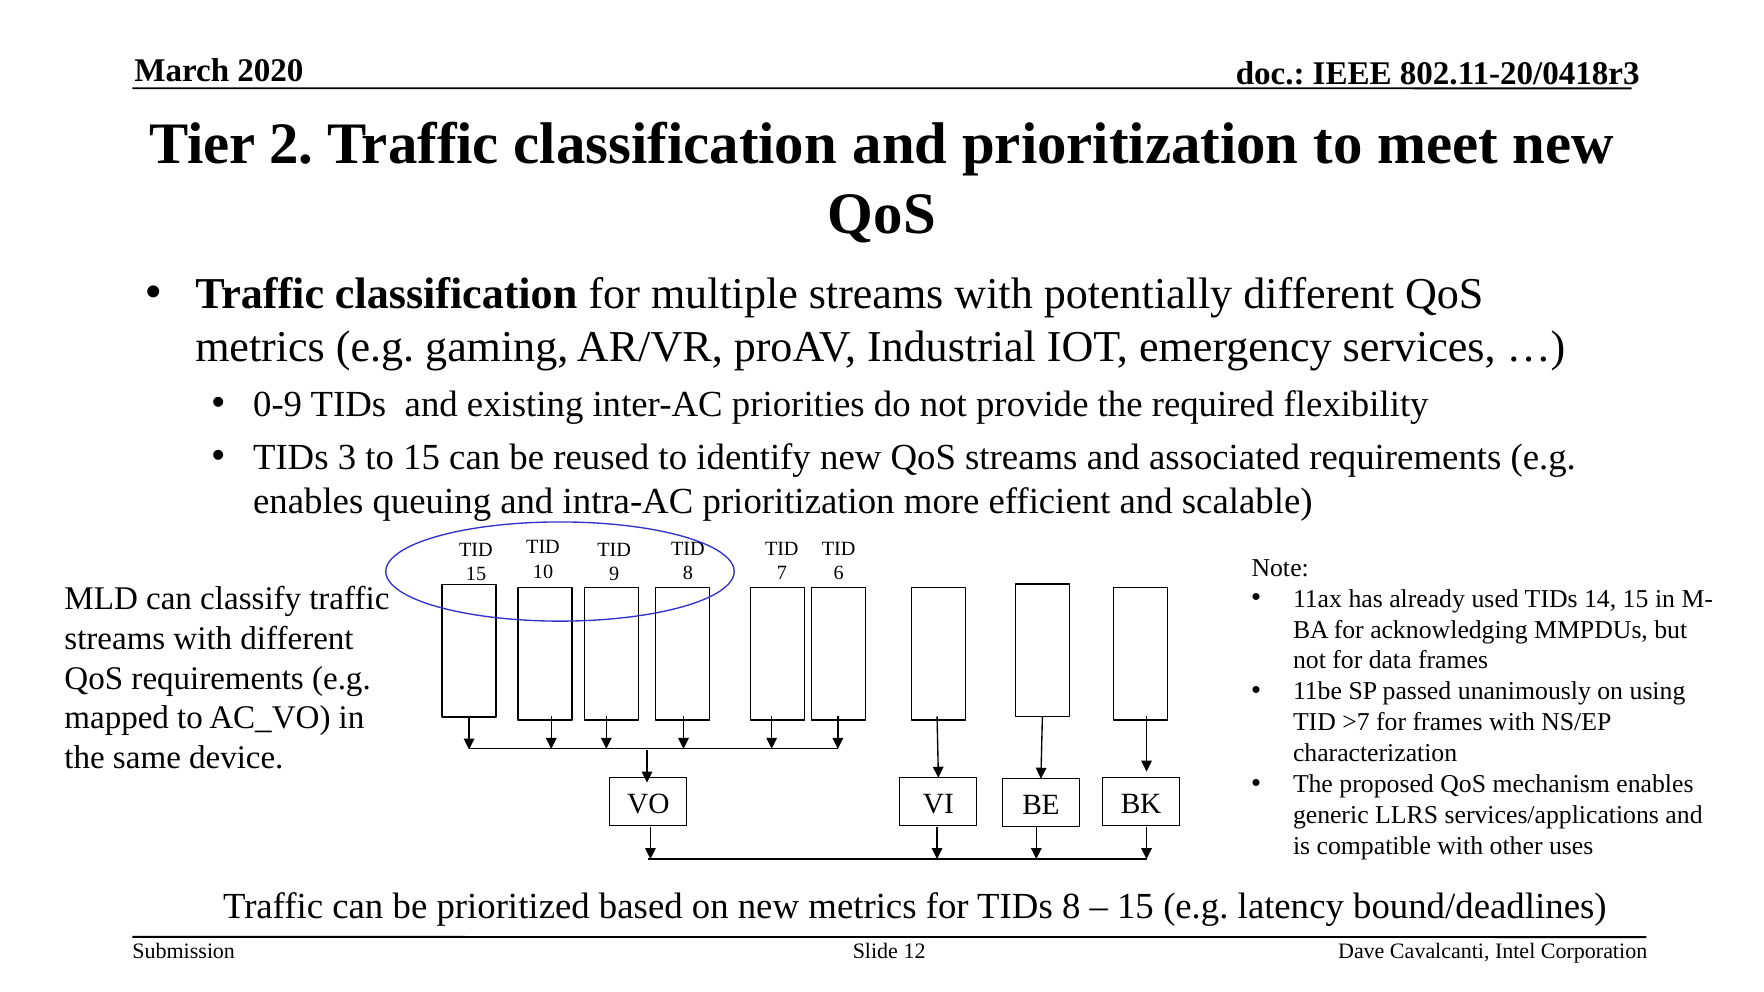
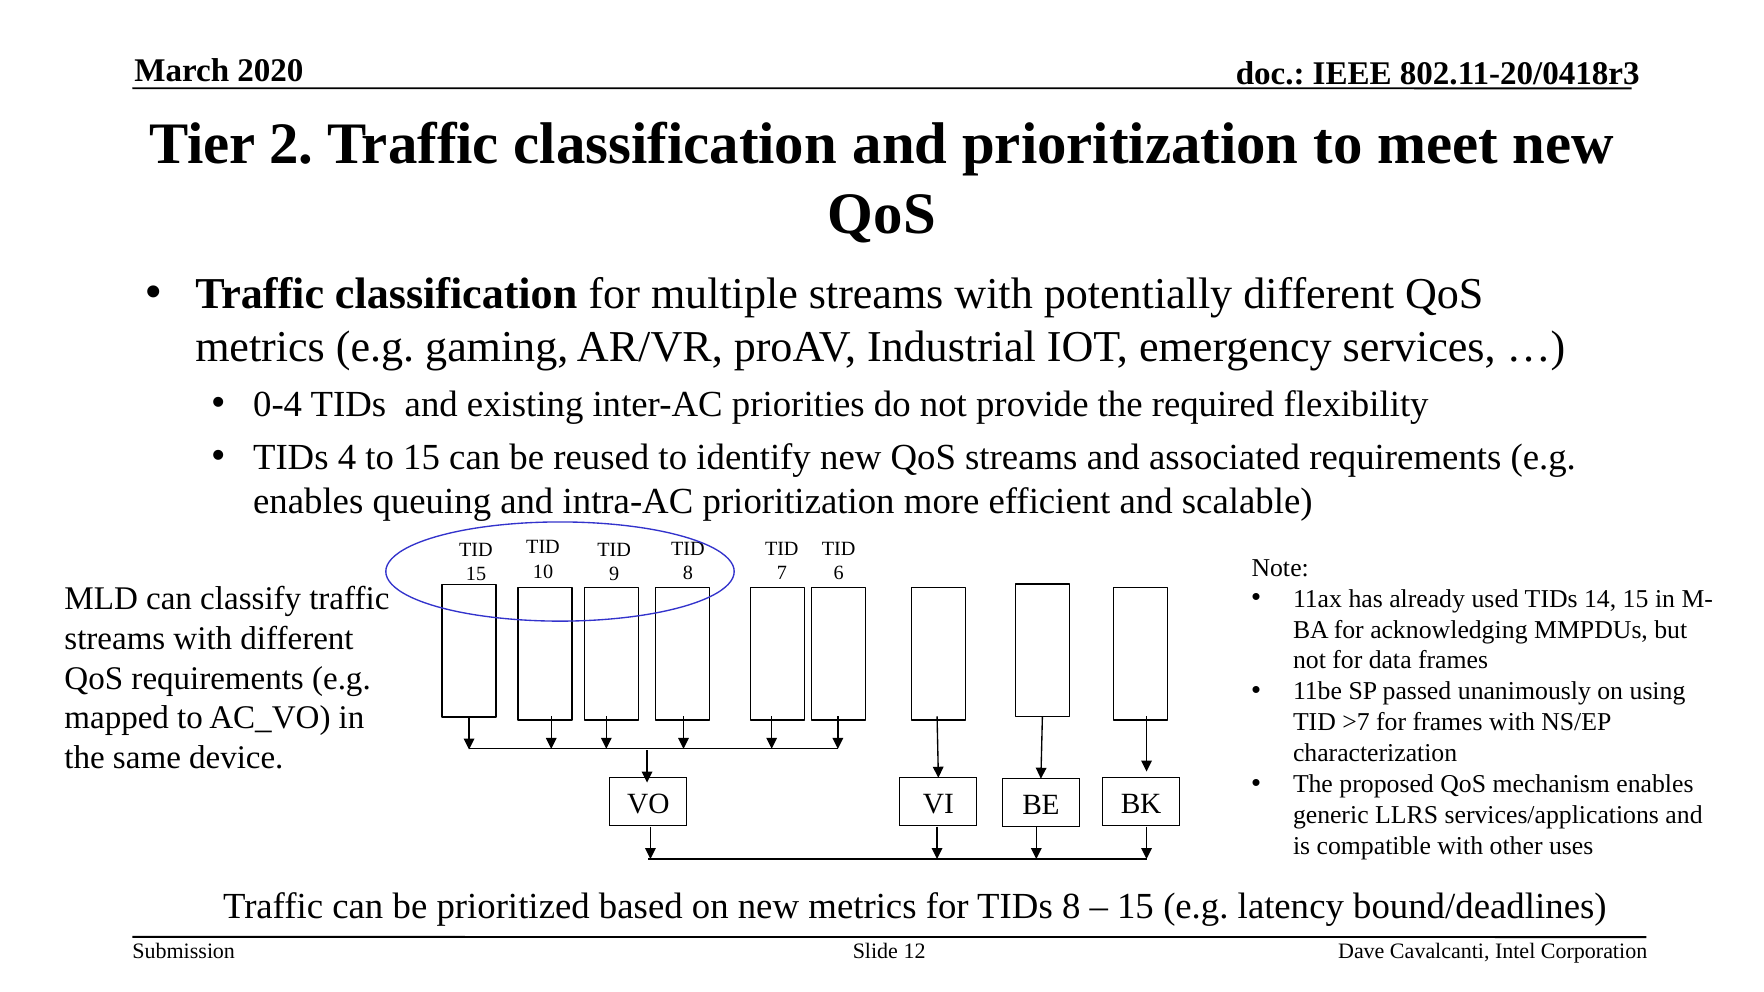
0-9: 0-9 -> 0-4
3: 3 -> 4
